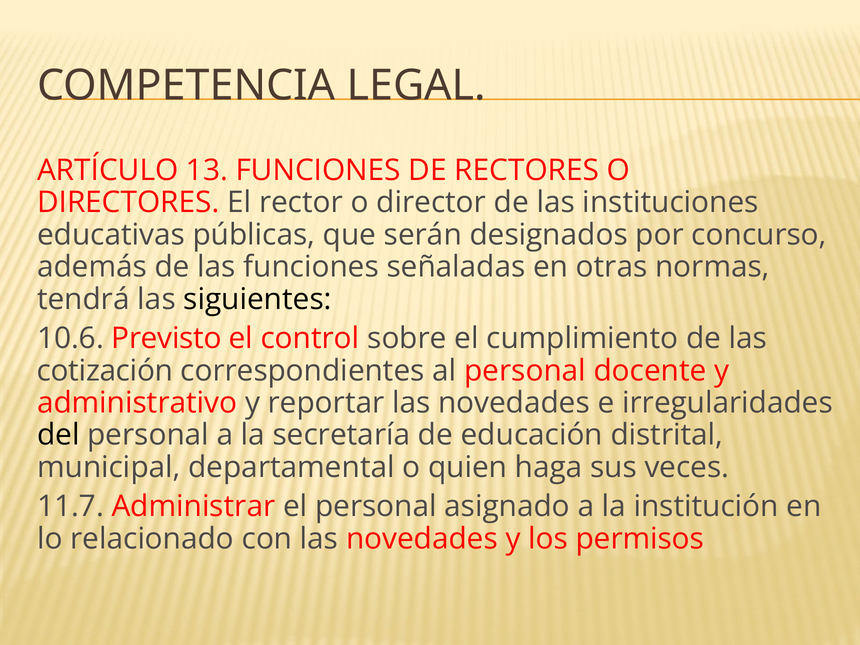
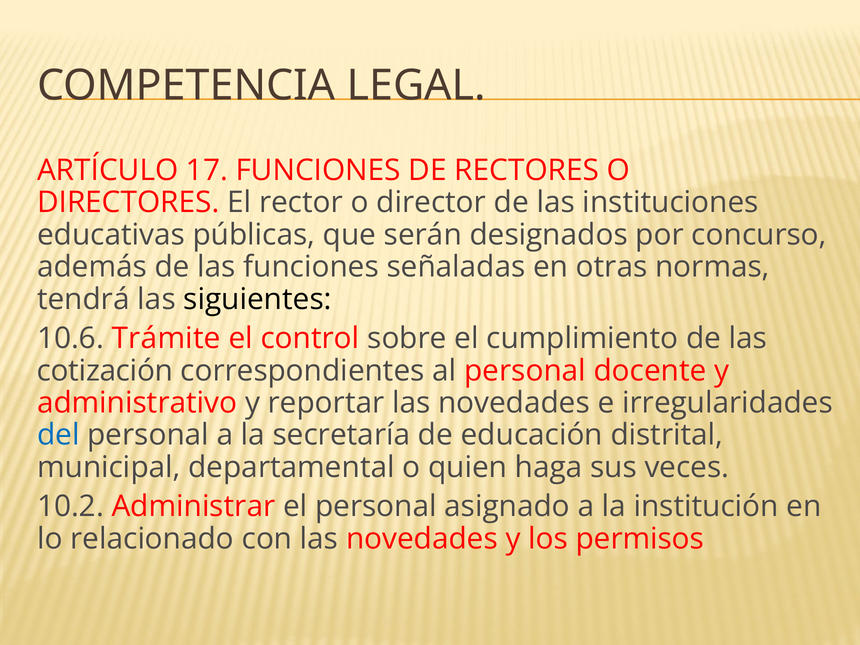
13: 13 -> 17
Previsto: Previsto -> Trámite
del colour: black -> blue
11.7: 11.7 -> 10.2
